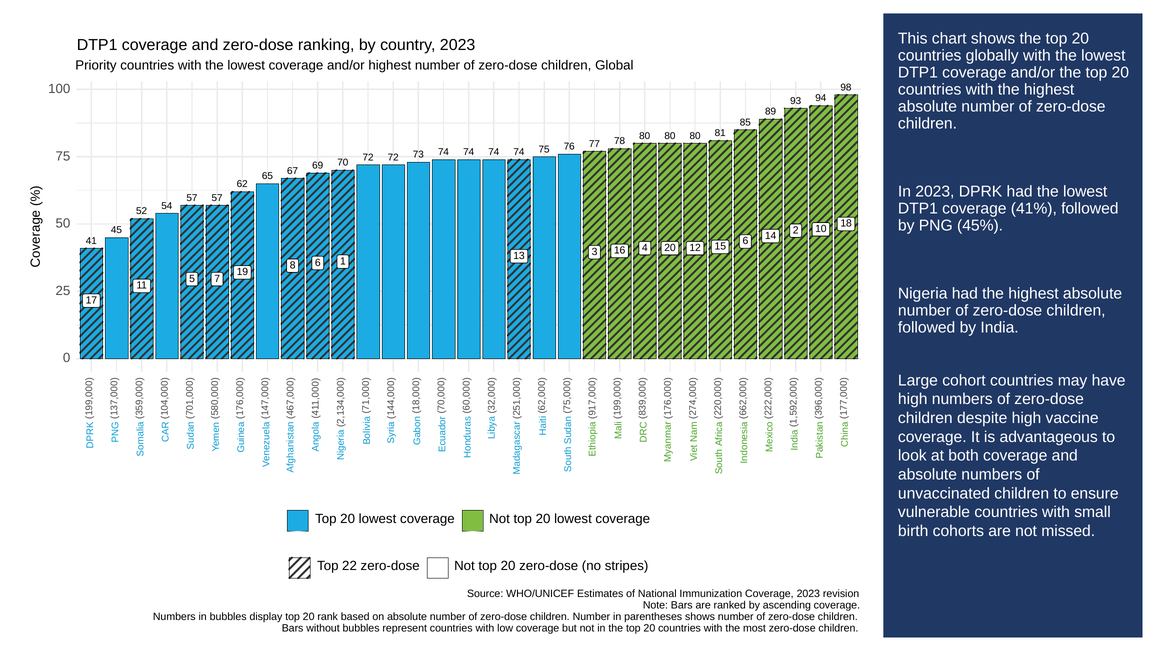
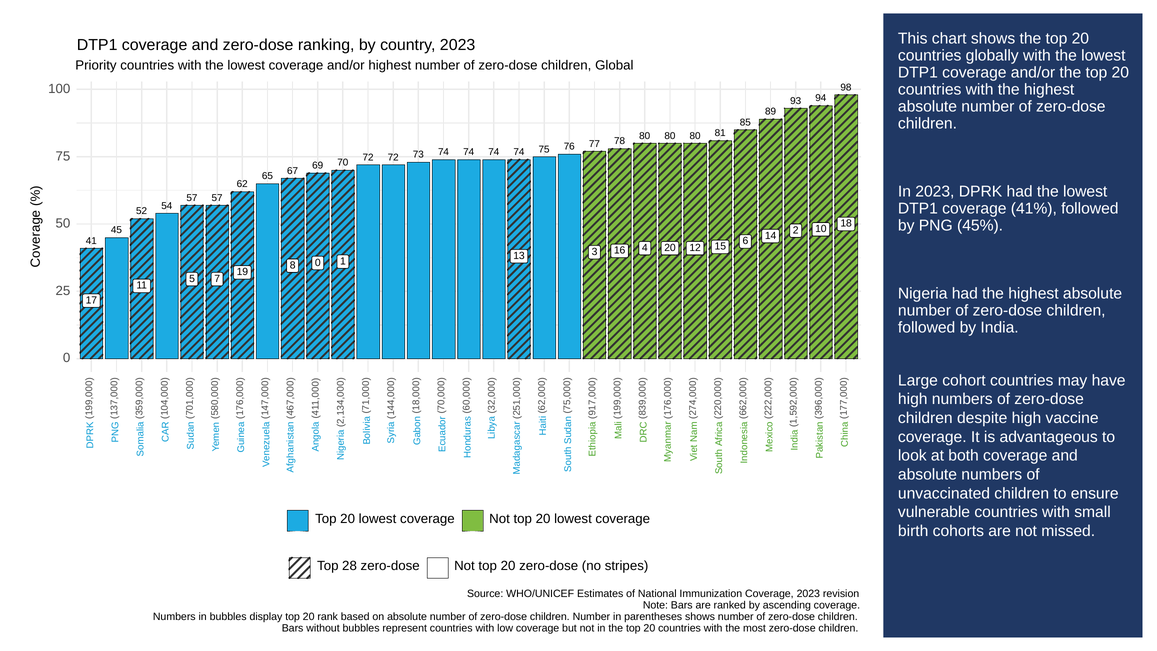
6 at (318, 263): 6 -> 0
22: 22 -> 28
